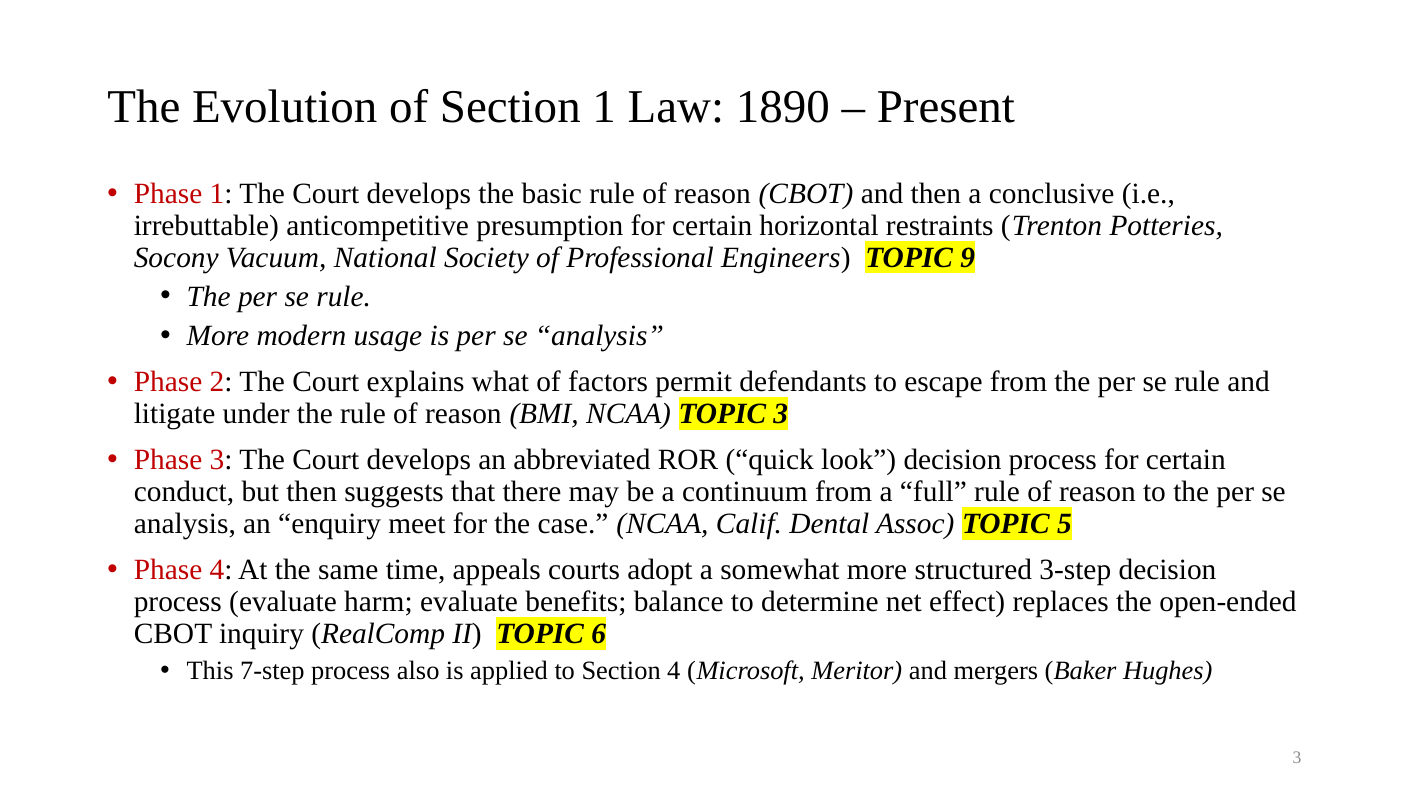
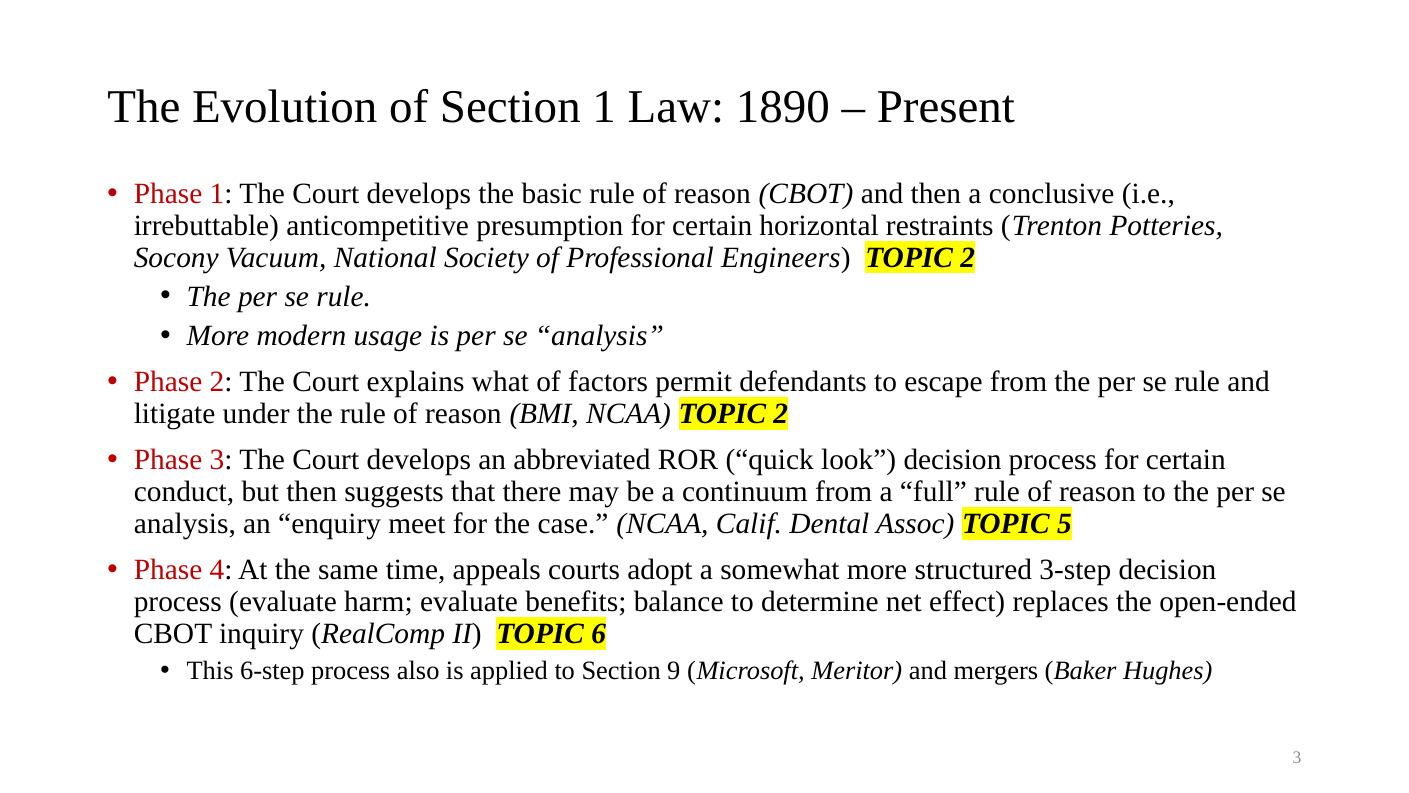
Engineers TOPIC 9: 9 -> 2
NCAA TOPIC 3: 3 -> 2
7-step: 7-step -> 6-step
Section 4: 4 -> 9
